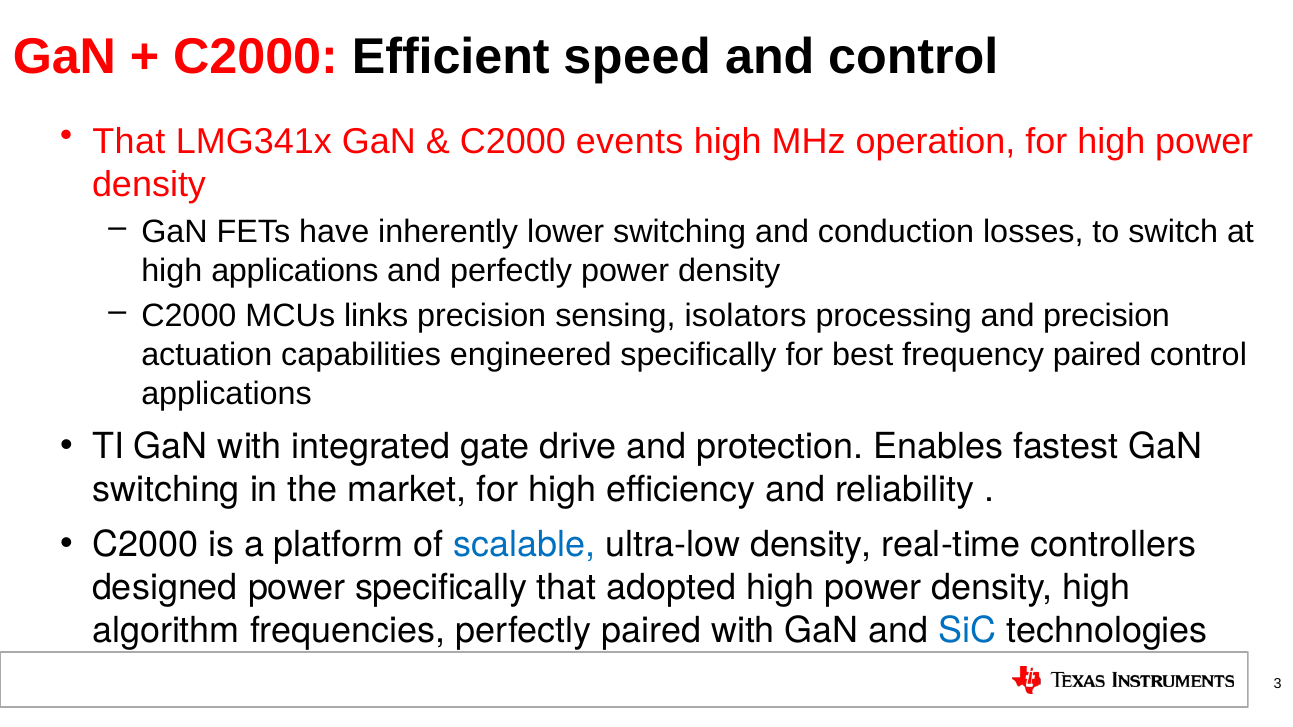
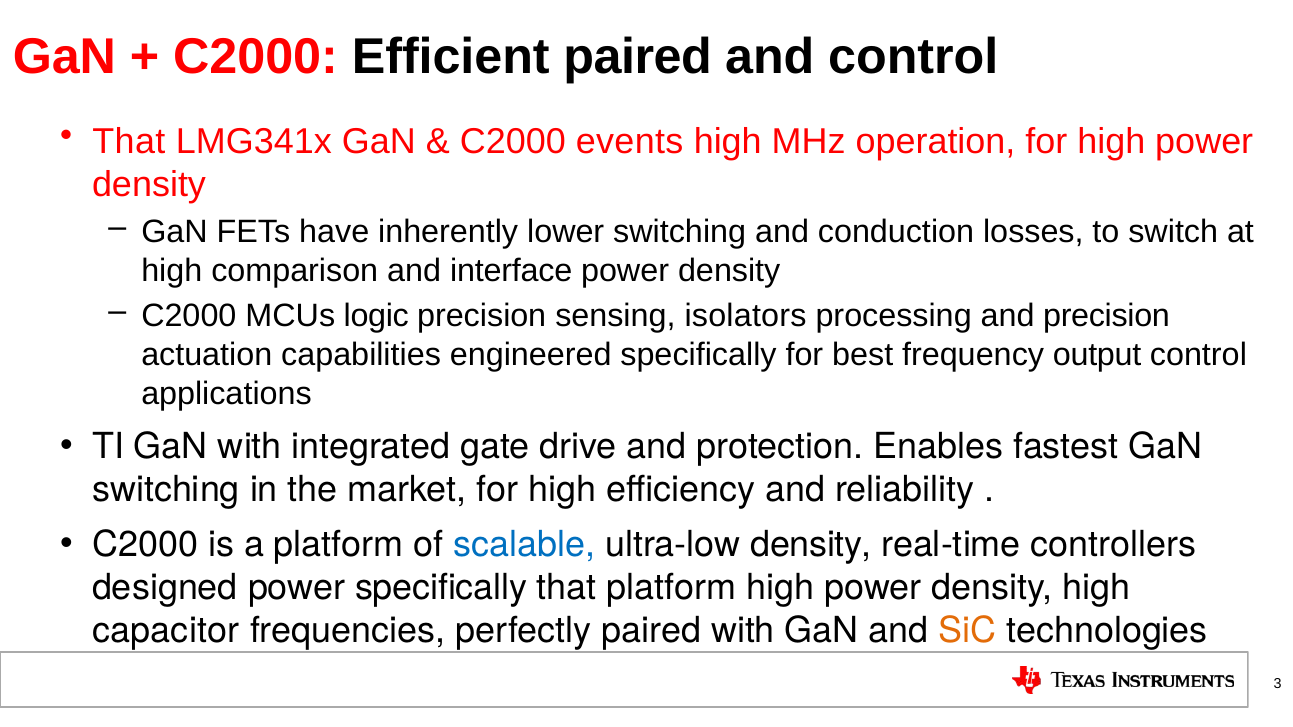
Efficient speed: speed -> paired
high applications: applications -> comparison
and perfectly: perfectly -> interface
links: links -> logic
frequency paired: paired -> output
that adopted: adopted -> platform
algorithm: algorithm -> capacitor
SiC colour: blue -> orange
